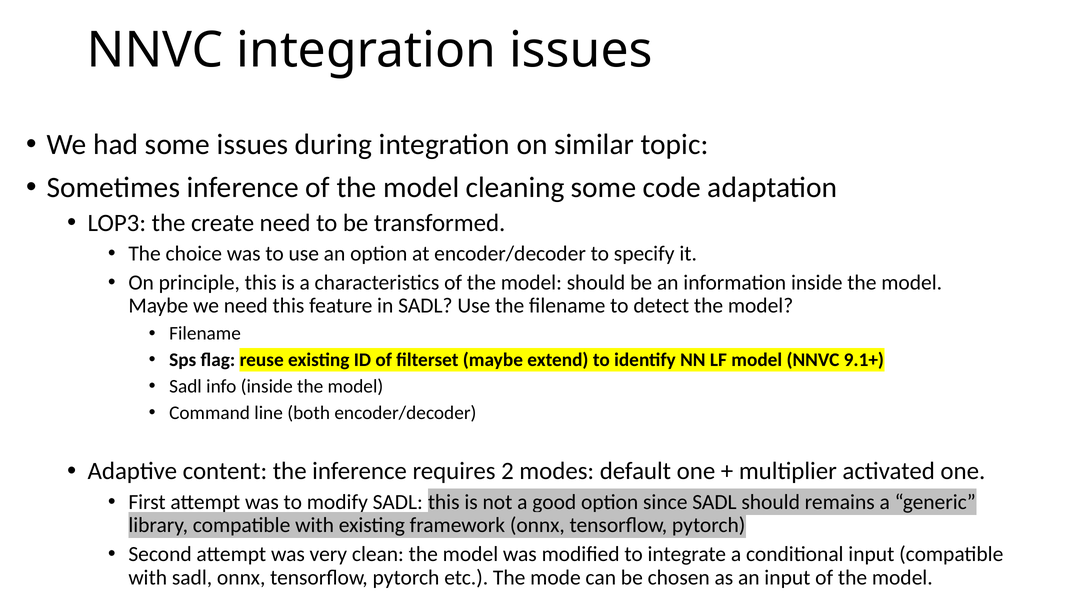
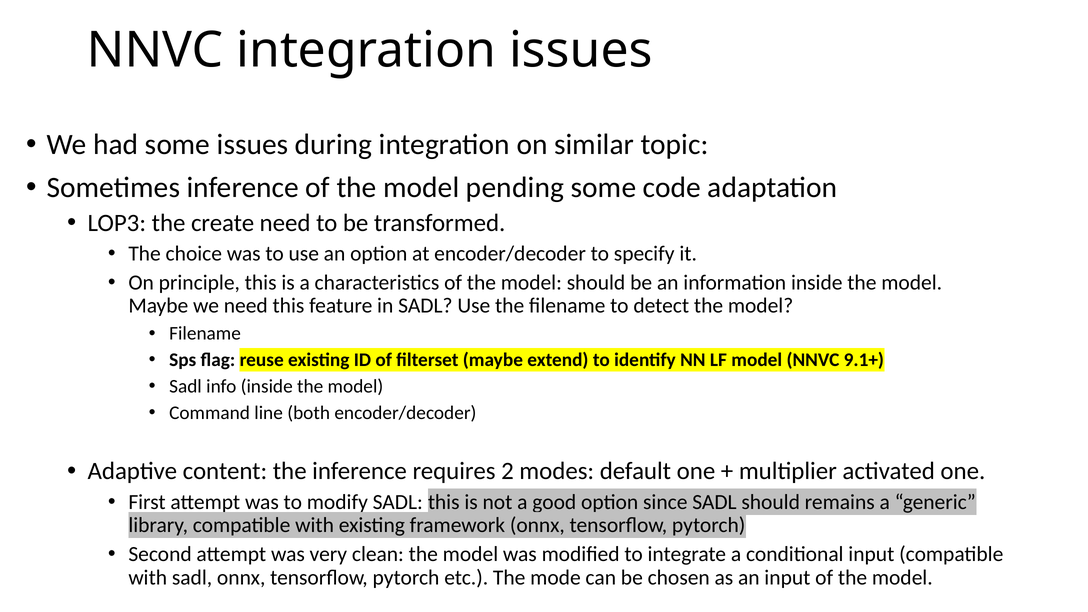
cleaning: cleaning -> pending
